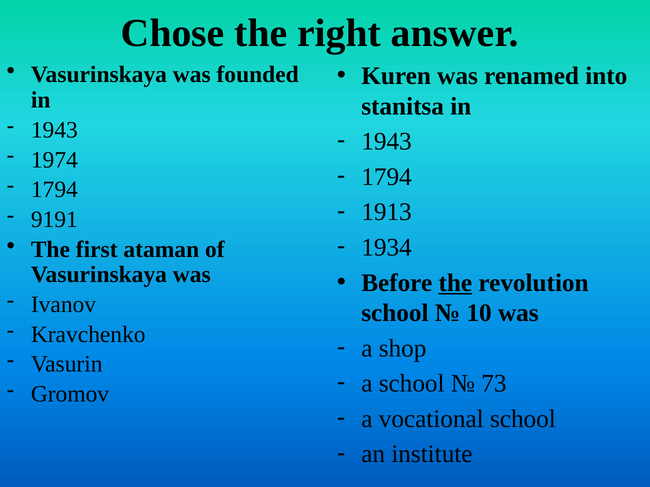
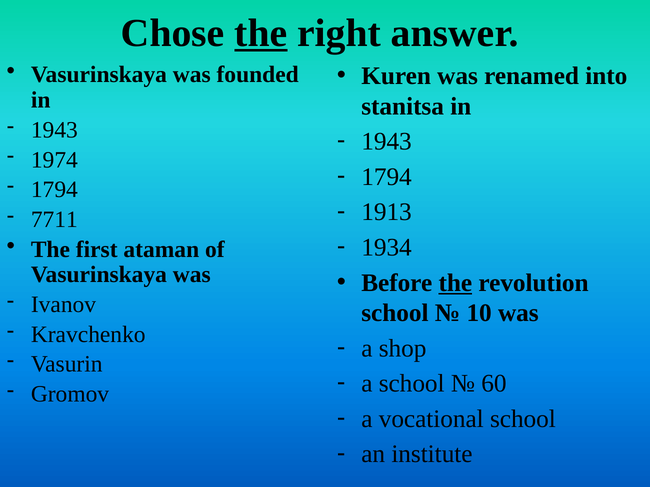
the at (261, 33) underline: none -> present
9191: 9191 -> 7711
73: 73 -> 60
